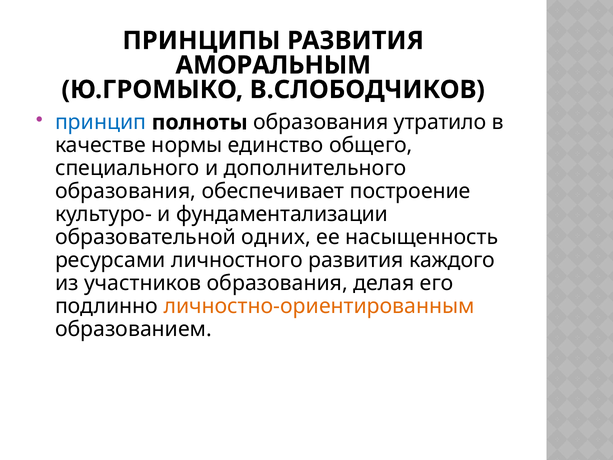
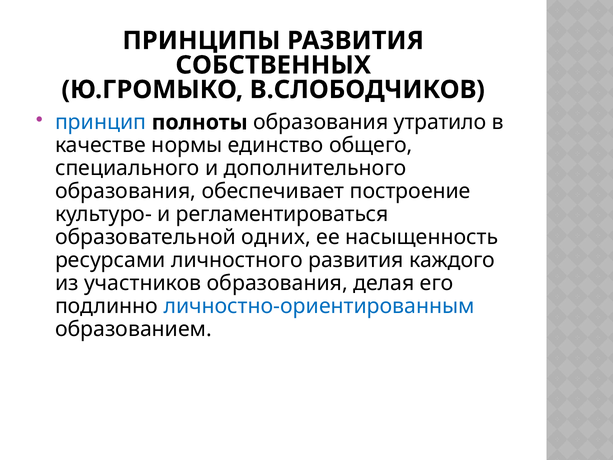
АМОРАЛЬНЫМ: АМОРАЛЬНЫМ -> СОБСТВЕННЫХ
фундаментализации: фундаментализации -> регламентироваться
личностно-ориентированным colour: orange -> blue
